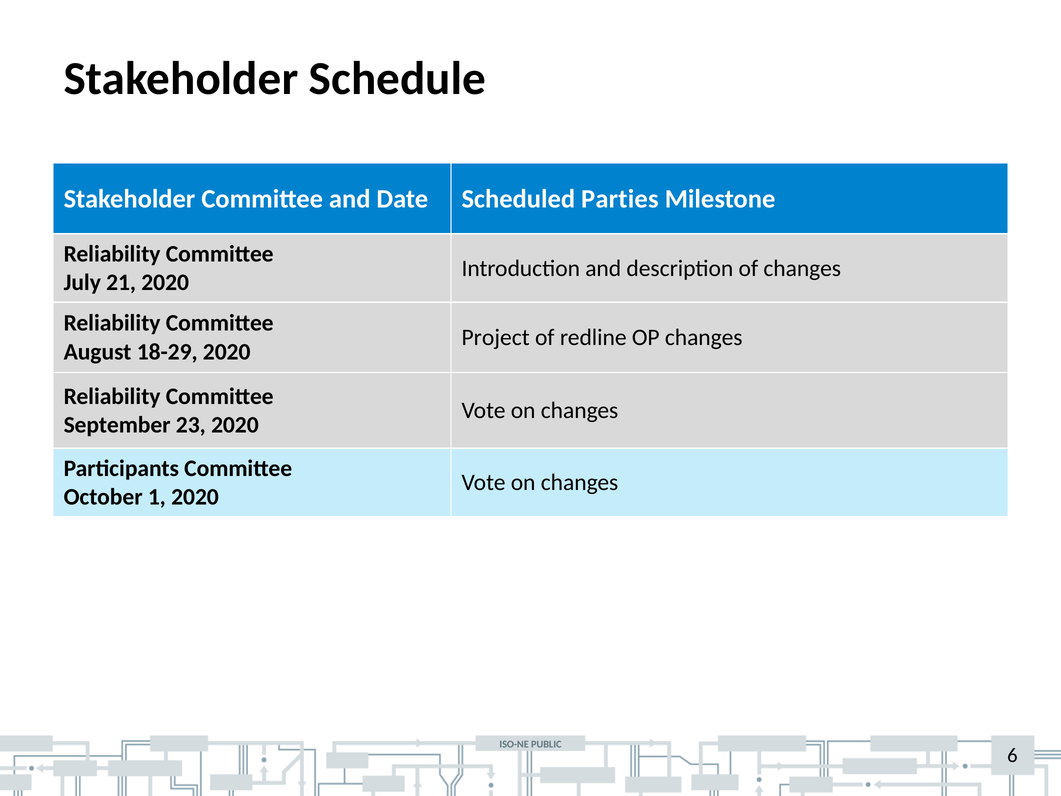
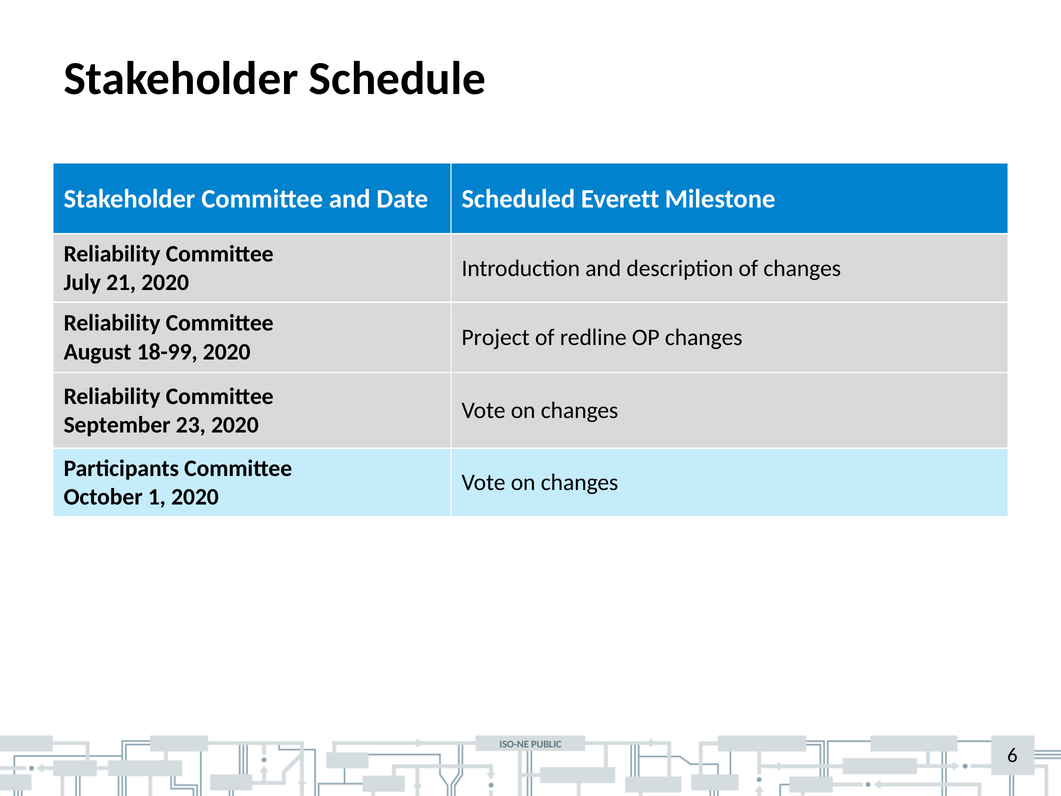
Parties: Parties -> Everett
18-29: 18-29 -> 18-99
